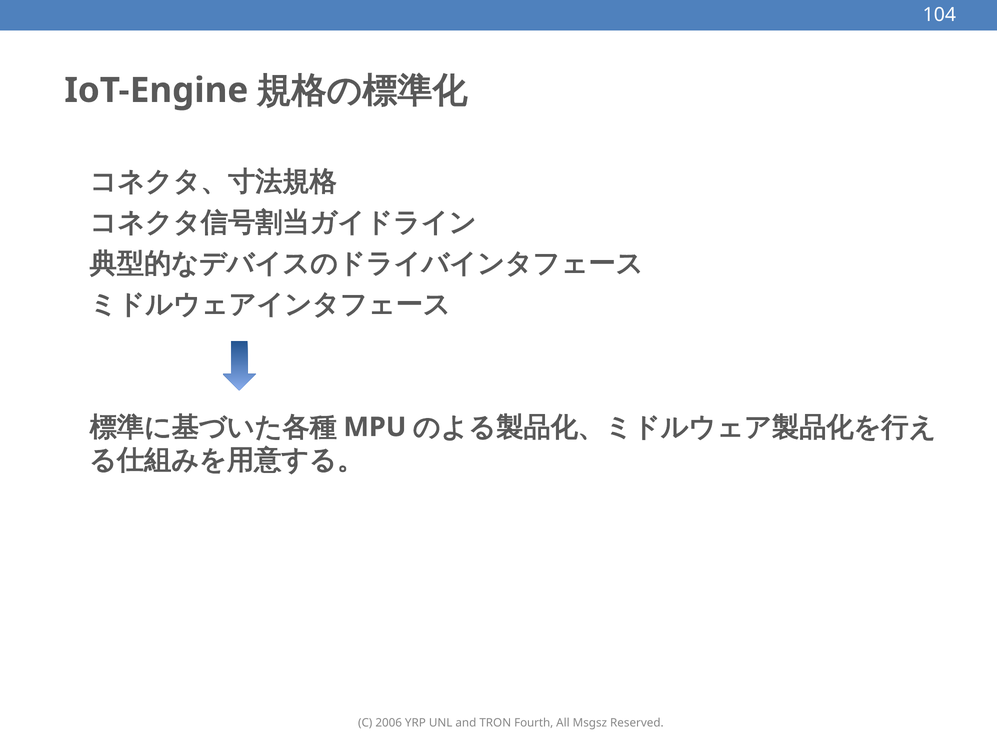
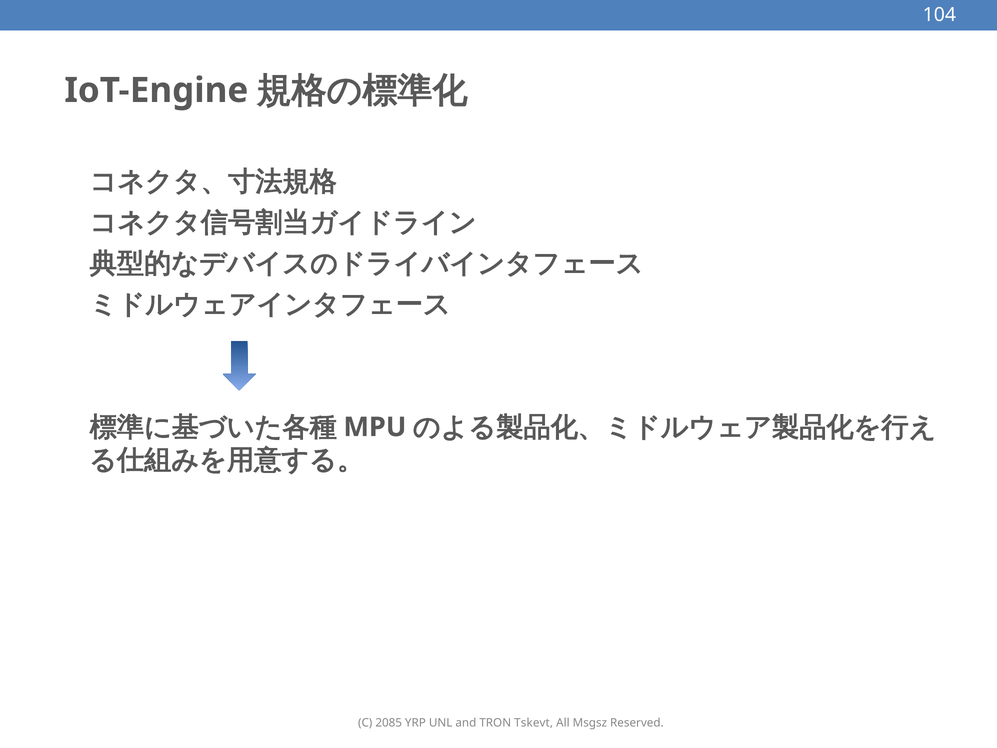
2006: 2006 -> 2085
Fourth: Fourth -> Tskevt
